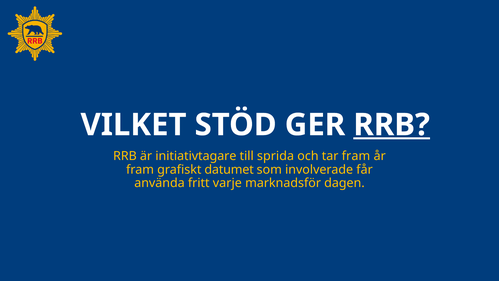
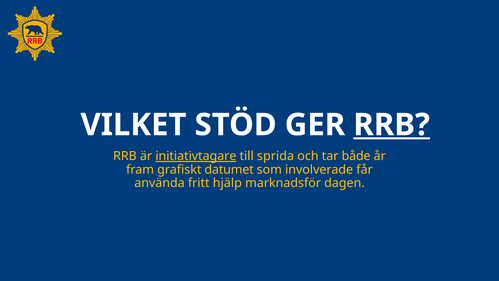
initiativtagare underline: none -> present
tar fram: fram -> både
varje: varje -> hjälp
